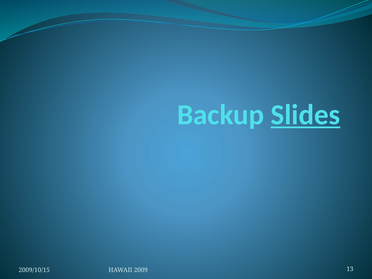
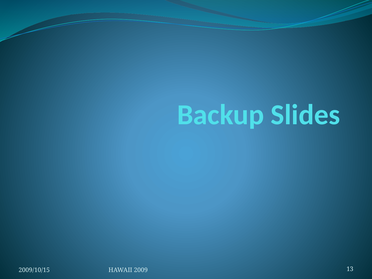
Slides underline: present -> none
